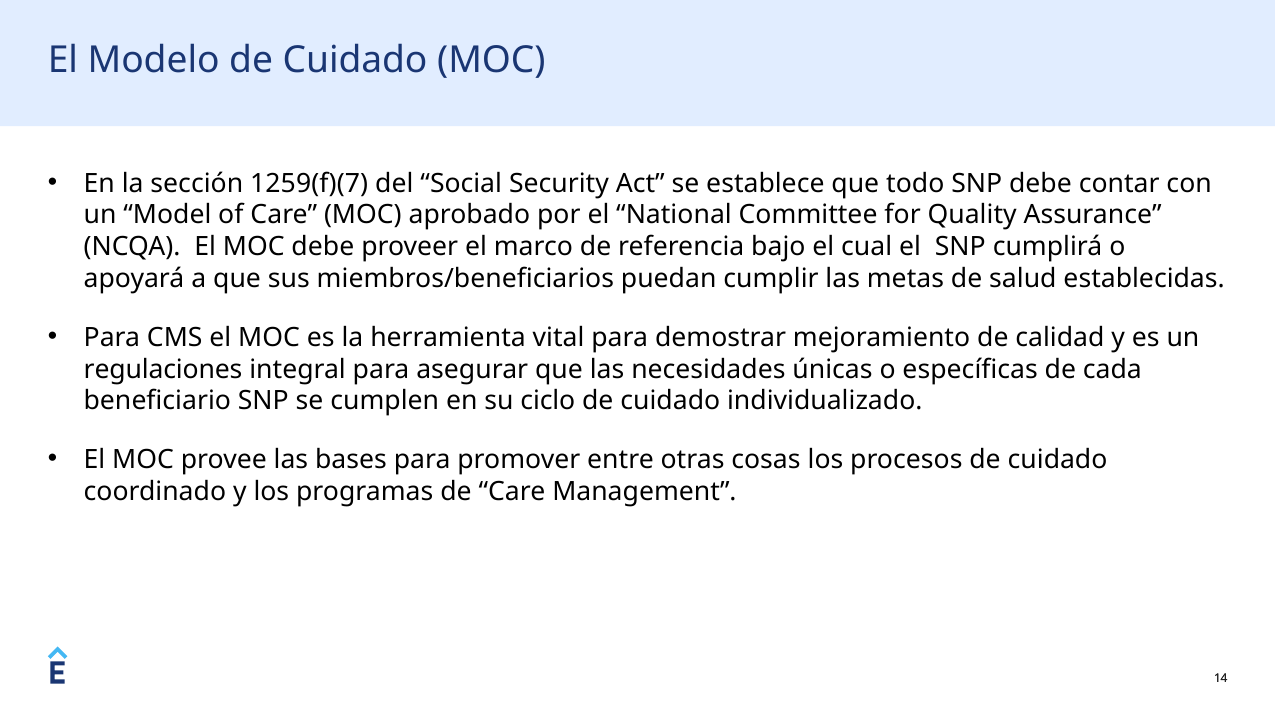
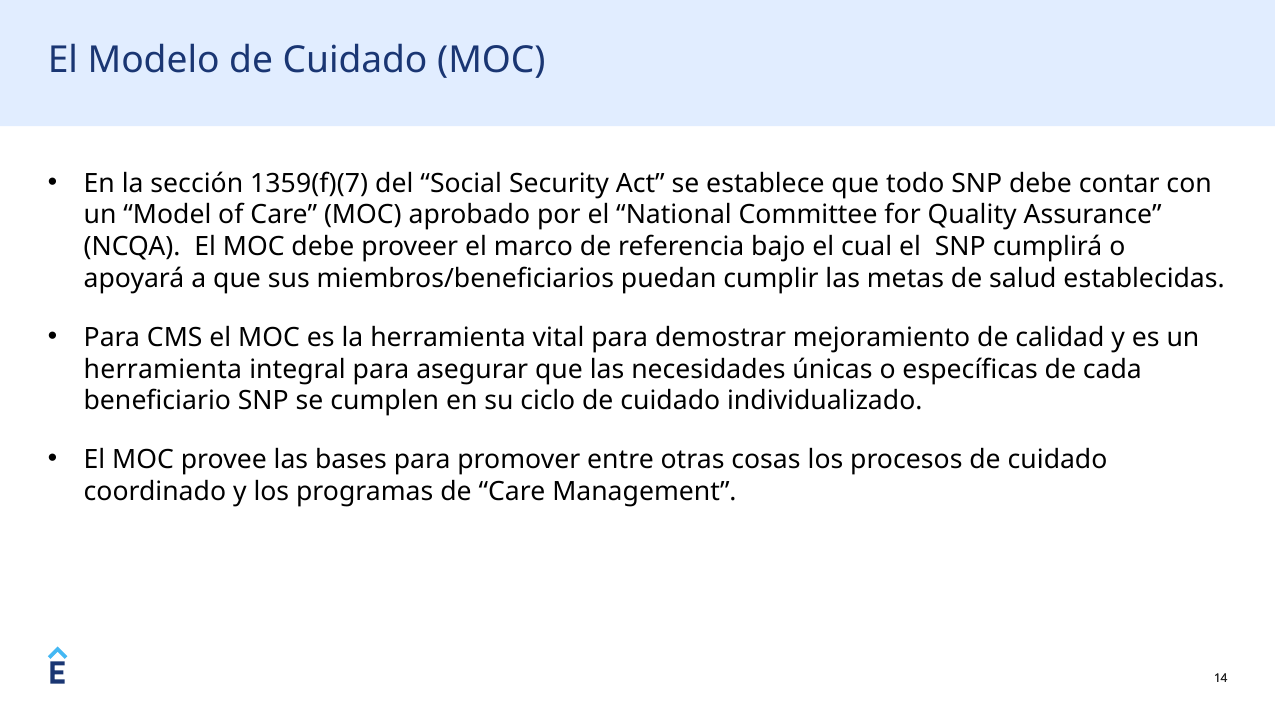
1259(f)(7: 1259(f)(7 -> 1359(f)(7
regulaciones at (163, 369): regulaciones -> herramienta
